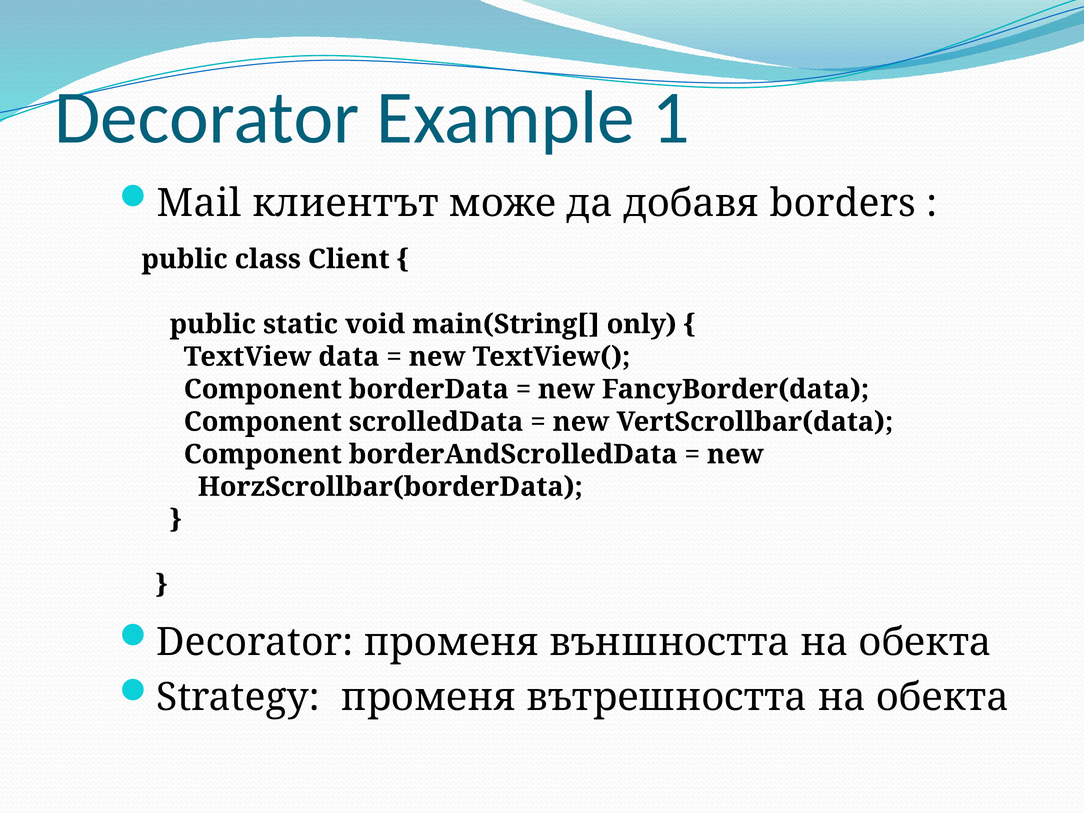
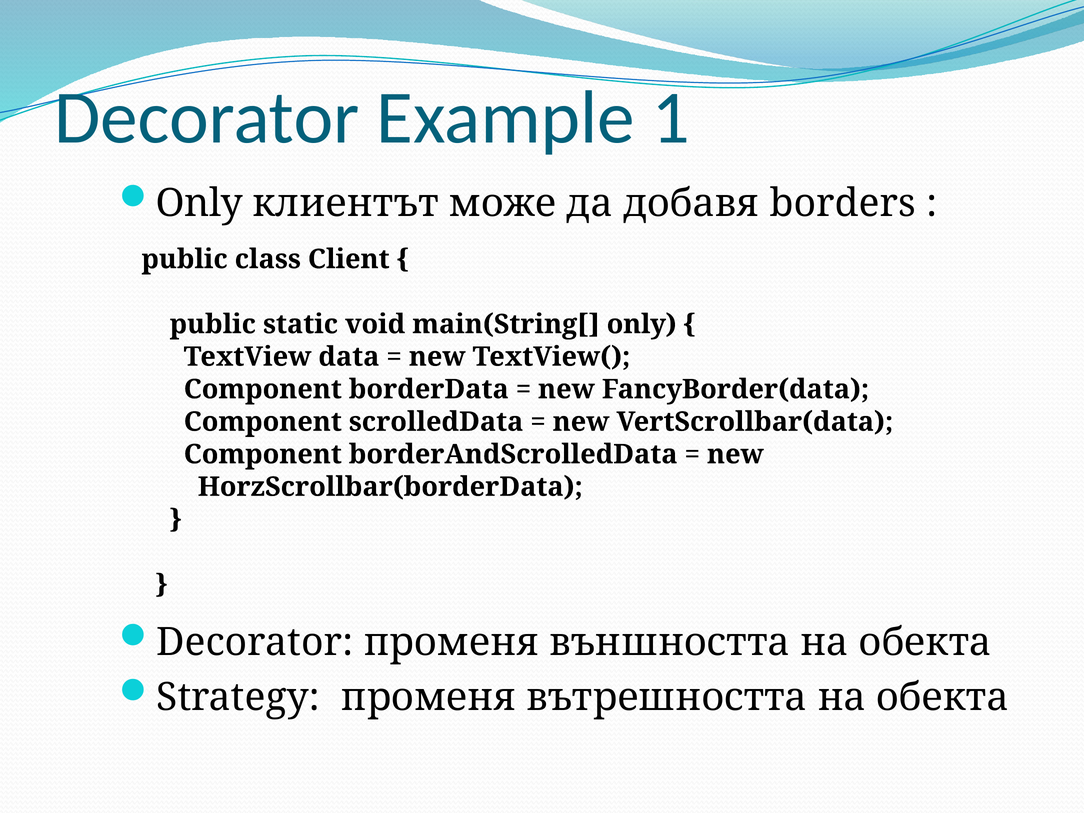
Mail at (199, 203): Mail -> Only
